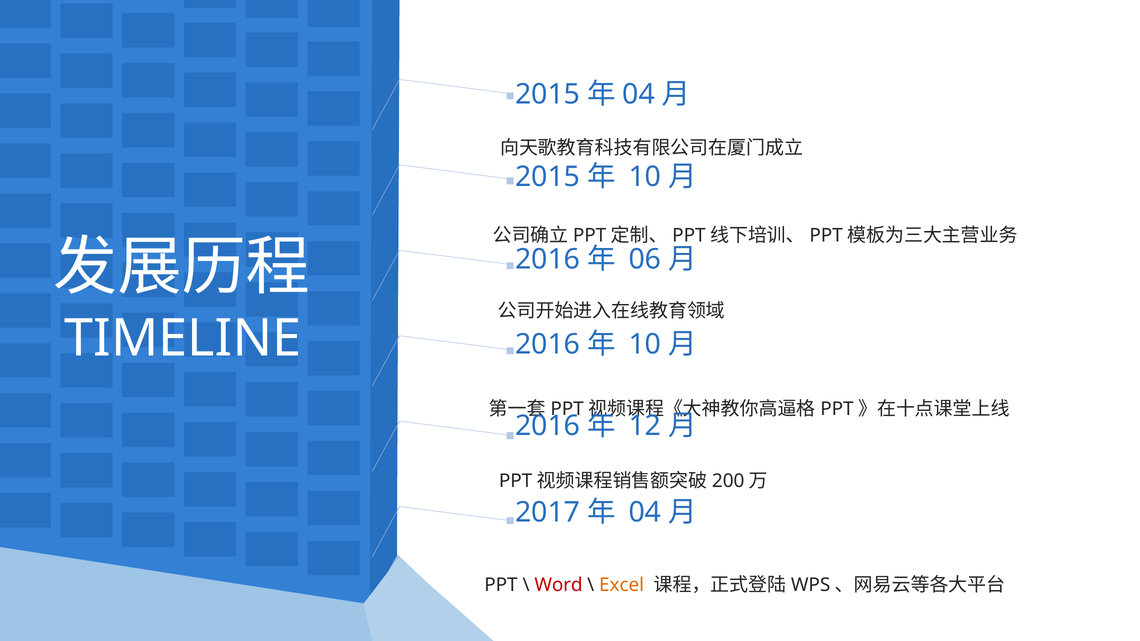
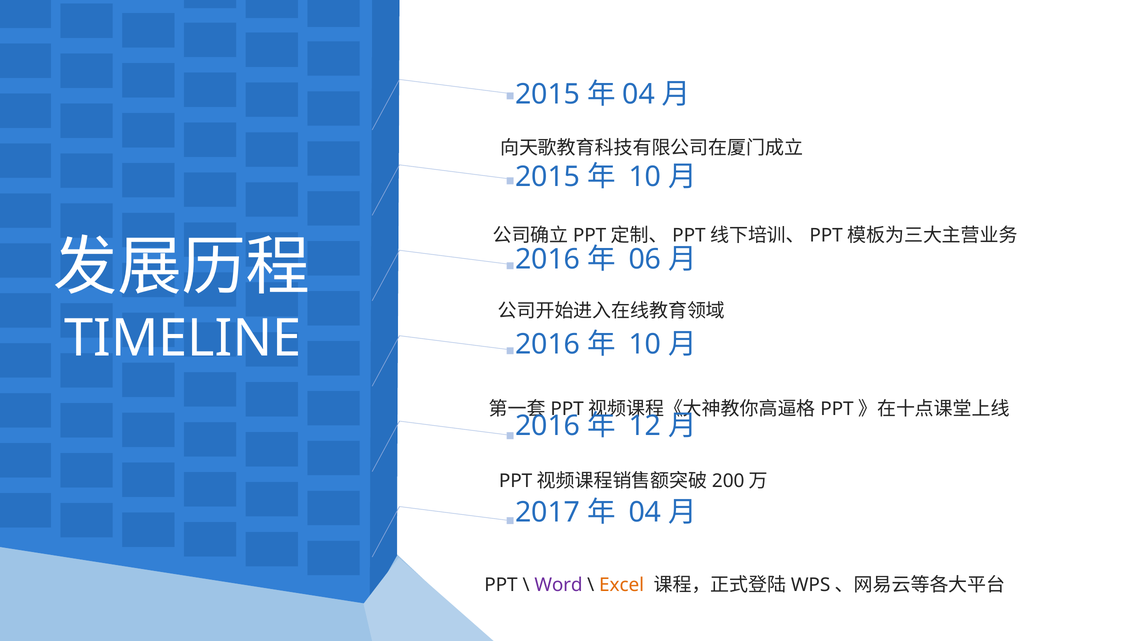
Word colour: red -> purple
